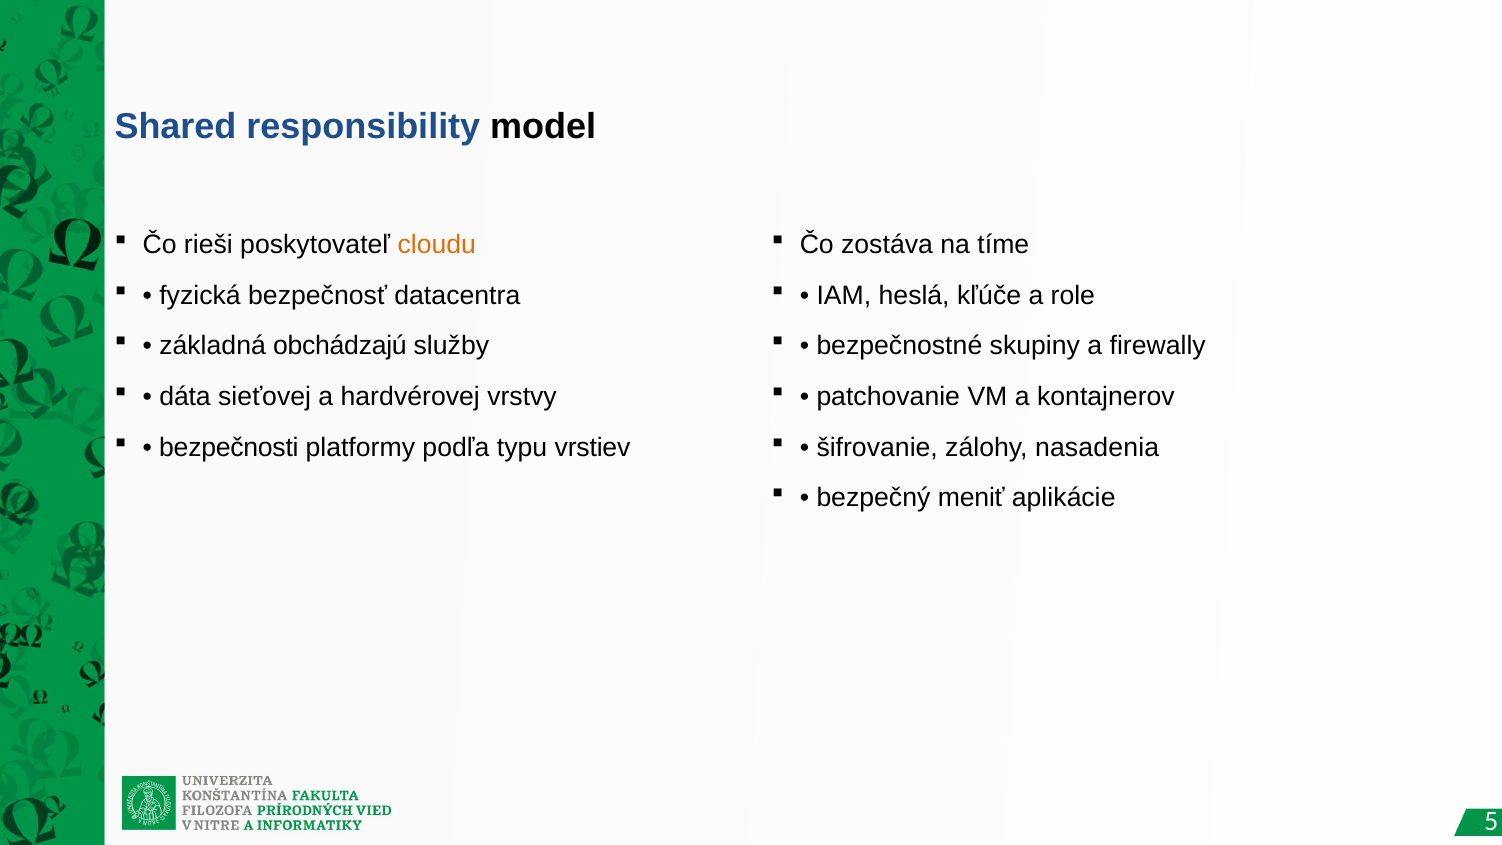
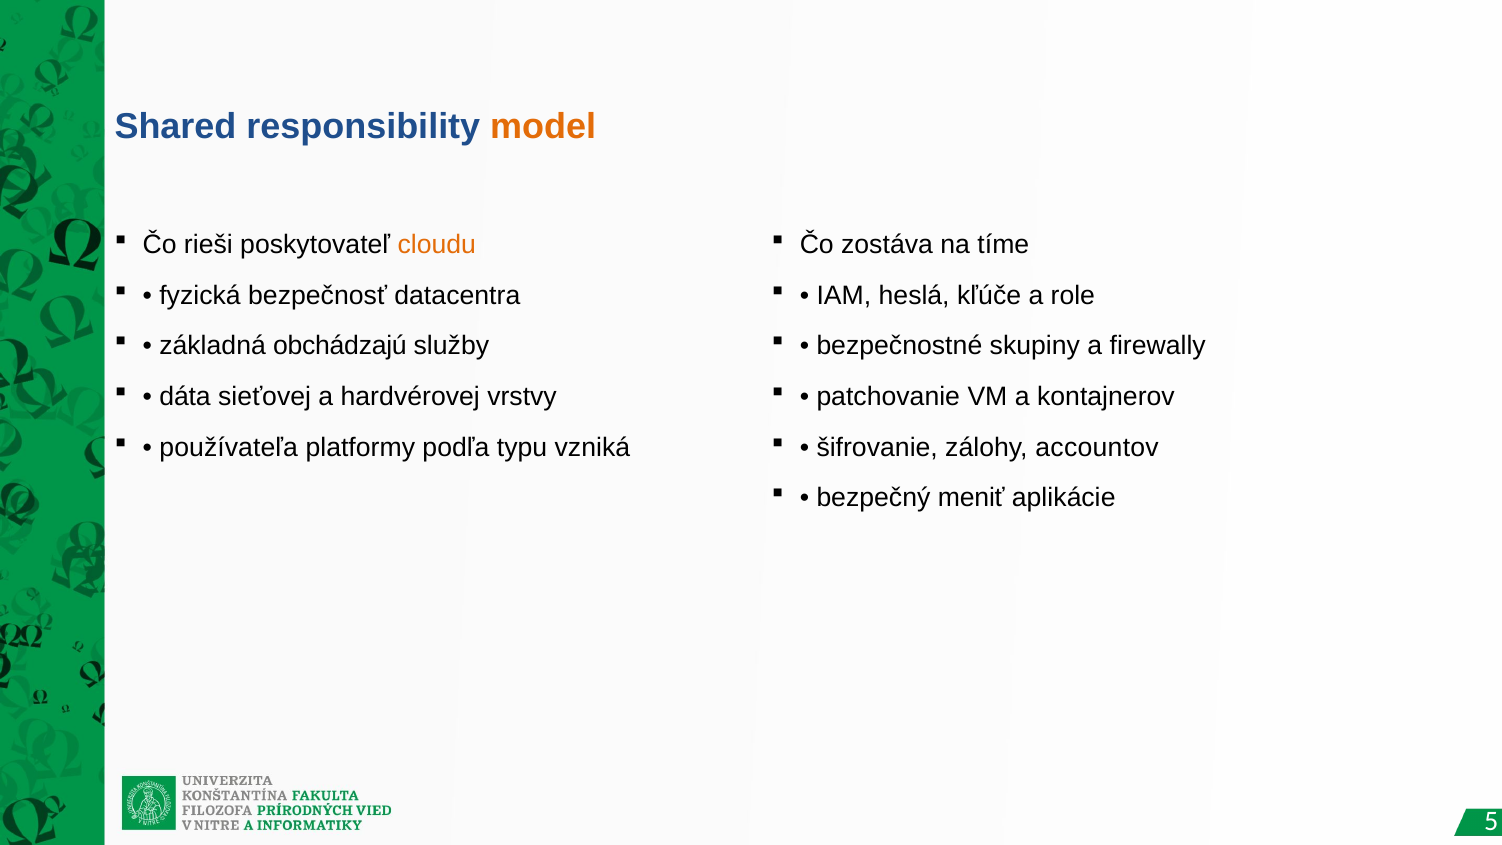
model colour: black -> orange
bezpečnosti: bezpečnosti -> používateľa
vrstiev: vrstiev -> vzniká
nasadenia: nasadenia -> accountov
